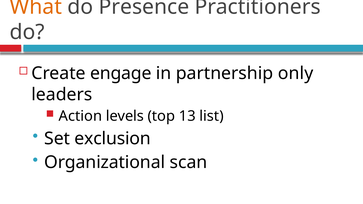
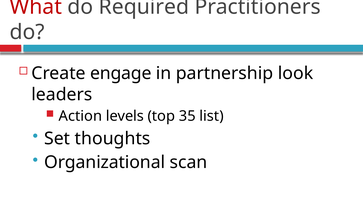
What colour: orange -> red
Presence: Presence -> Required
only: only -> look
13: 13 -> 35
exclusion: exclusion -> thoughts
